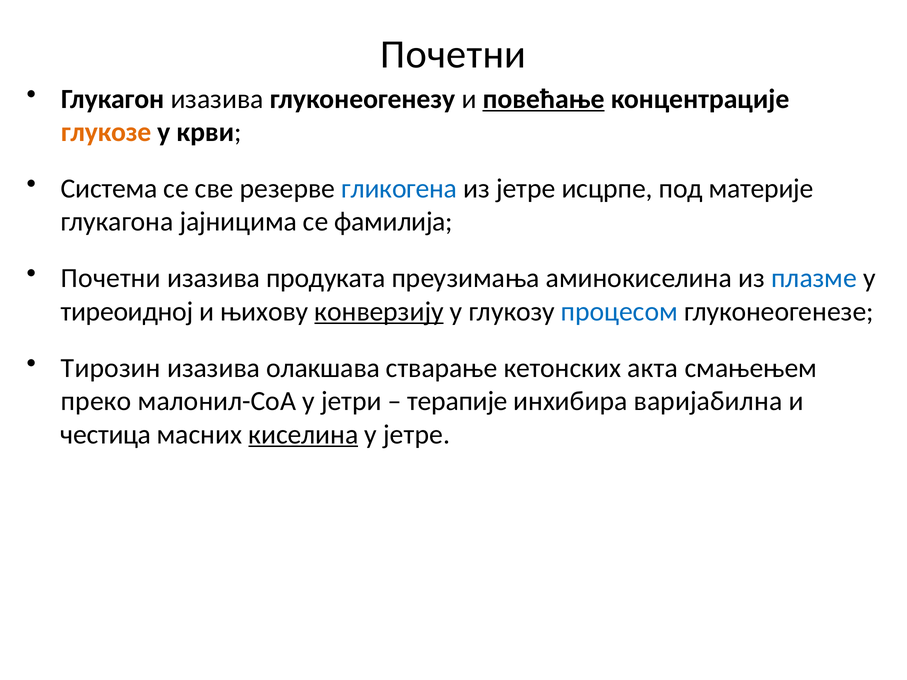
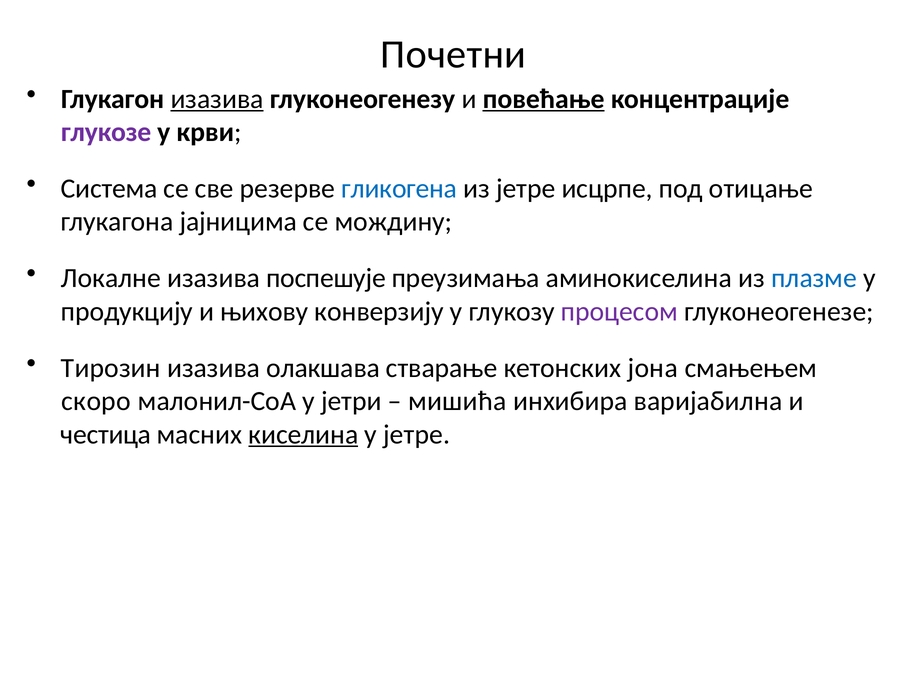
изазива at (217, 99) underline: none -> present
глукозе colour: orange -> purple
материје: материје -> отицање
фамилија: фамилија -> мождину
Почетни at (111, 278): Почетни -> Локалне
продуката: продуката -> поспешује
тиреоидној: тиреоидној -> продукцију
конверзију underline: present -> none
процесом colour: blue -> purple
акта: акта -> јона
преко: преко -> скоро
терапије: терапије -> мишића
